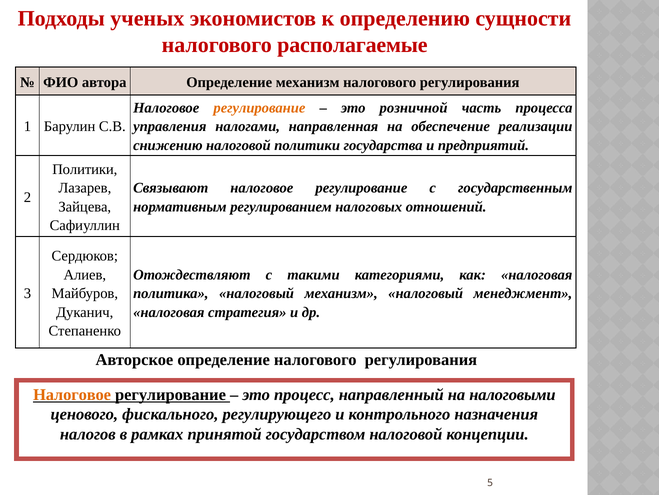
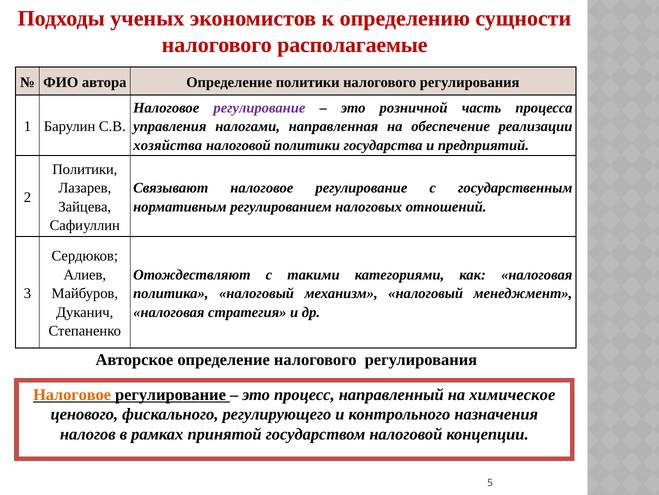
Определение механизм: механизм -> политики
регулирование at (259, 108) colour: orange -> purple
снижению: снижению -> хозяйства
налоговыми: налоговыми -> химическое
